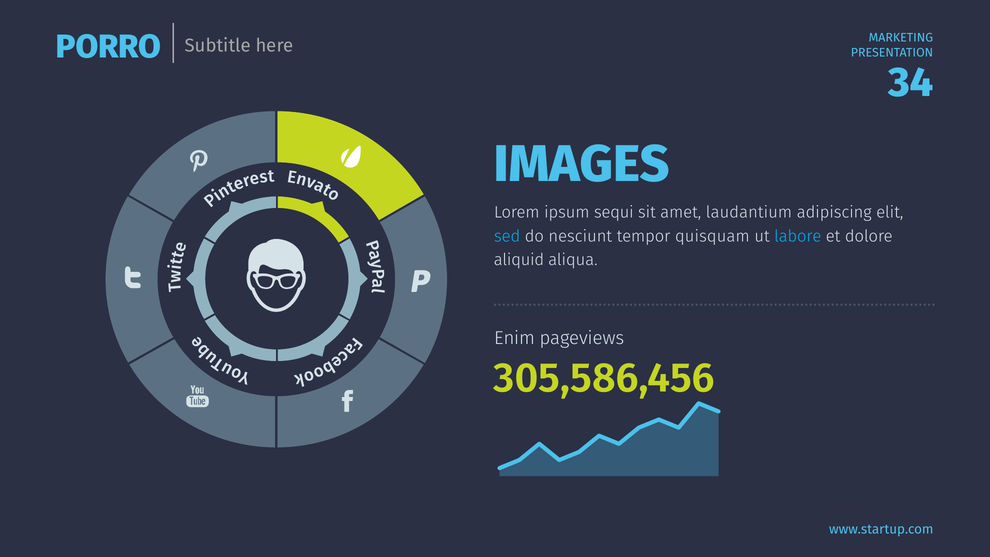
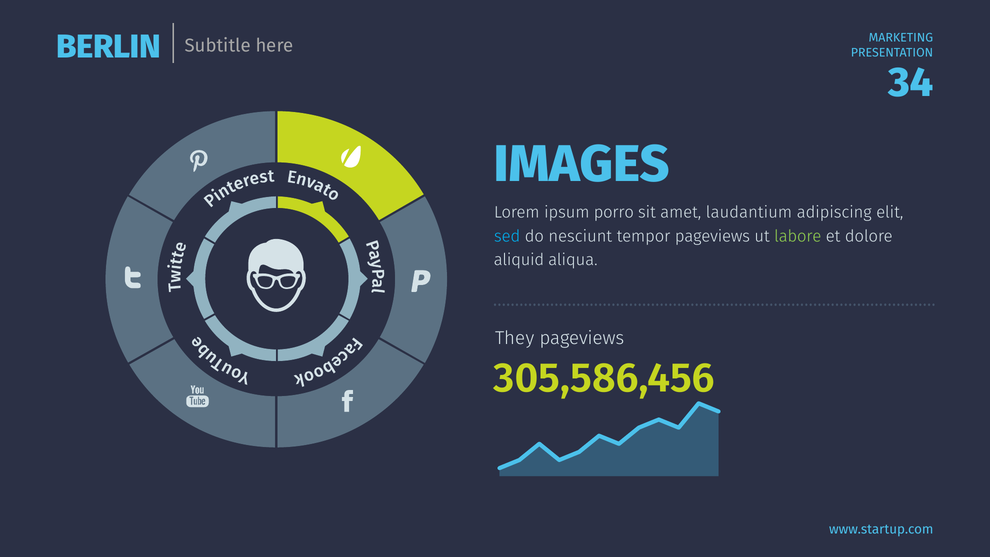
PORRO: PORRO -> BERLIN
sequi: sequi -> porro
tempor quisquam: quisquam -> pageviews
labore colour: light blue -> light green
Enim: Enim -> They
